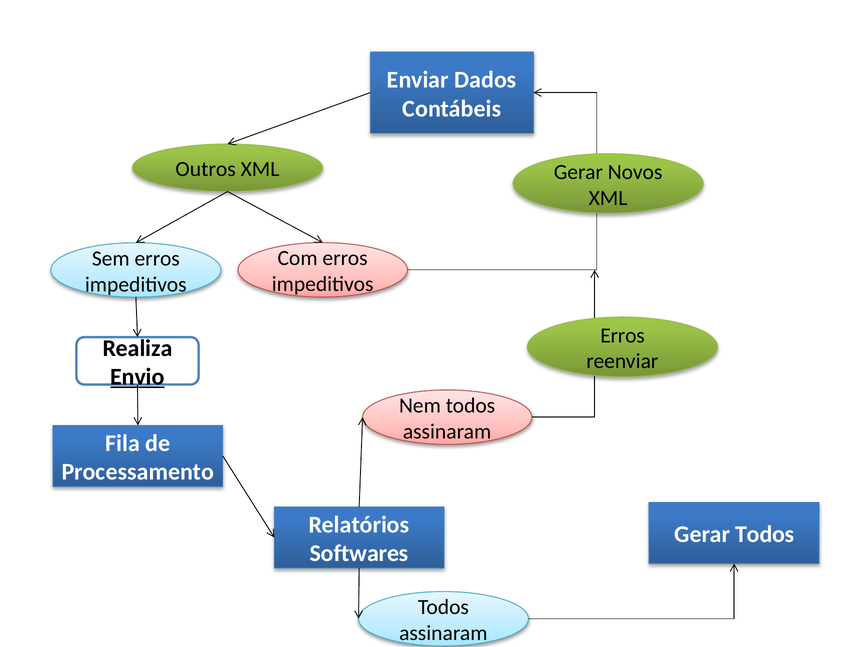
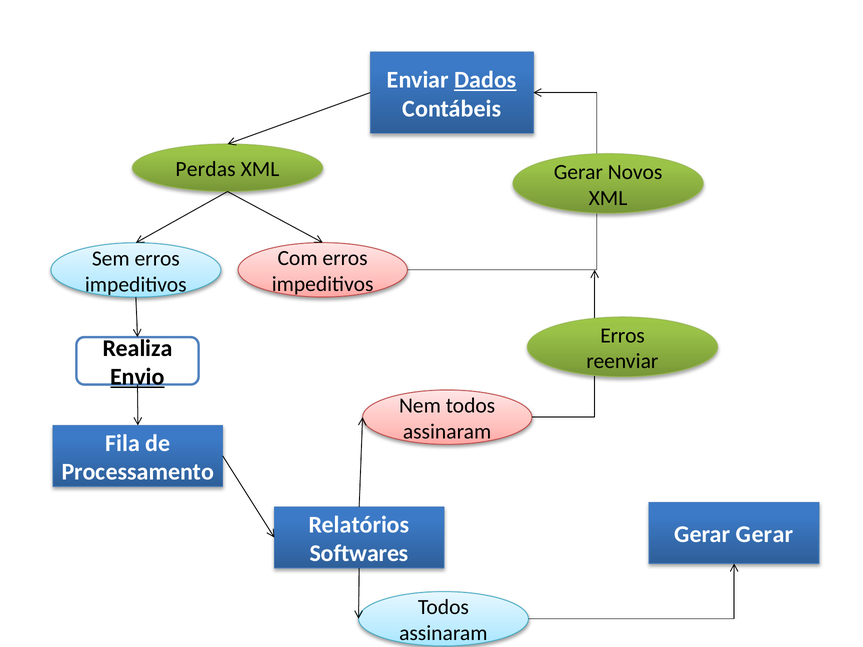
Dados underline: none -> present
Outros: Outros -> Perdas
Gerar Todos: Todos -> Gerar
